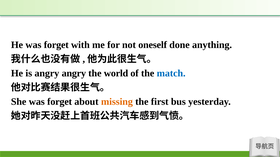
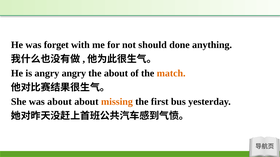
oneself: oneself -> should
the world: world -> about
match colour: blue -> orange
She was forget: forget -> about
